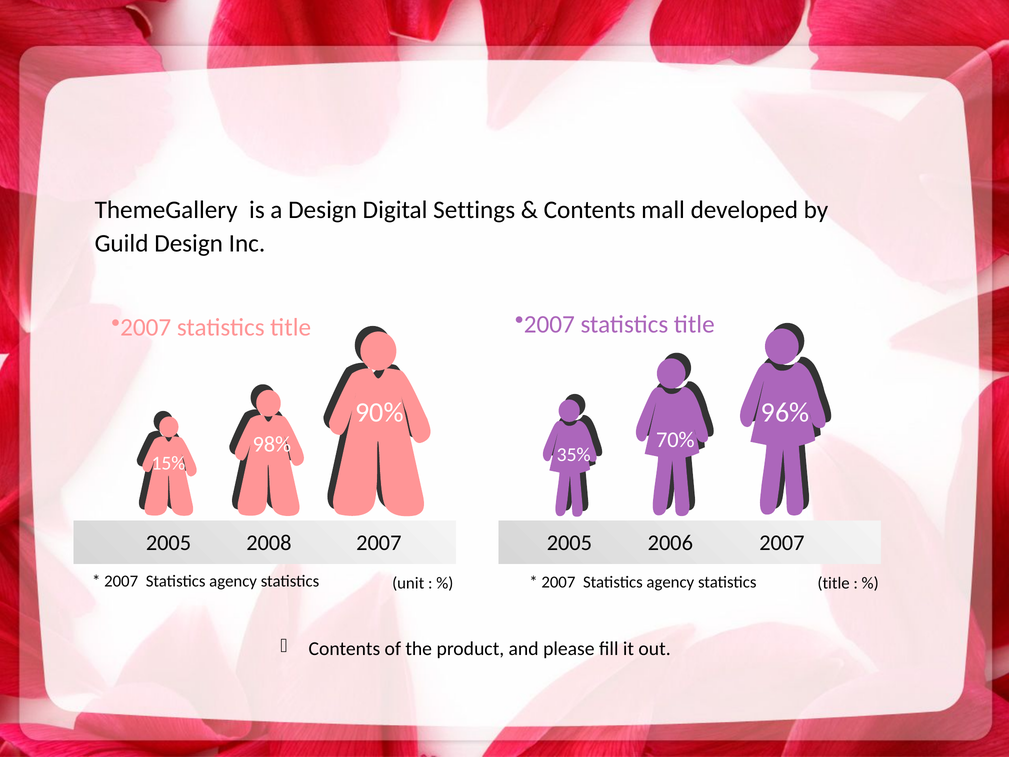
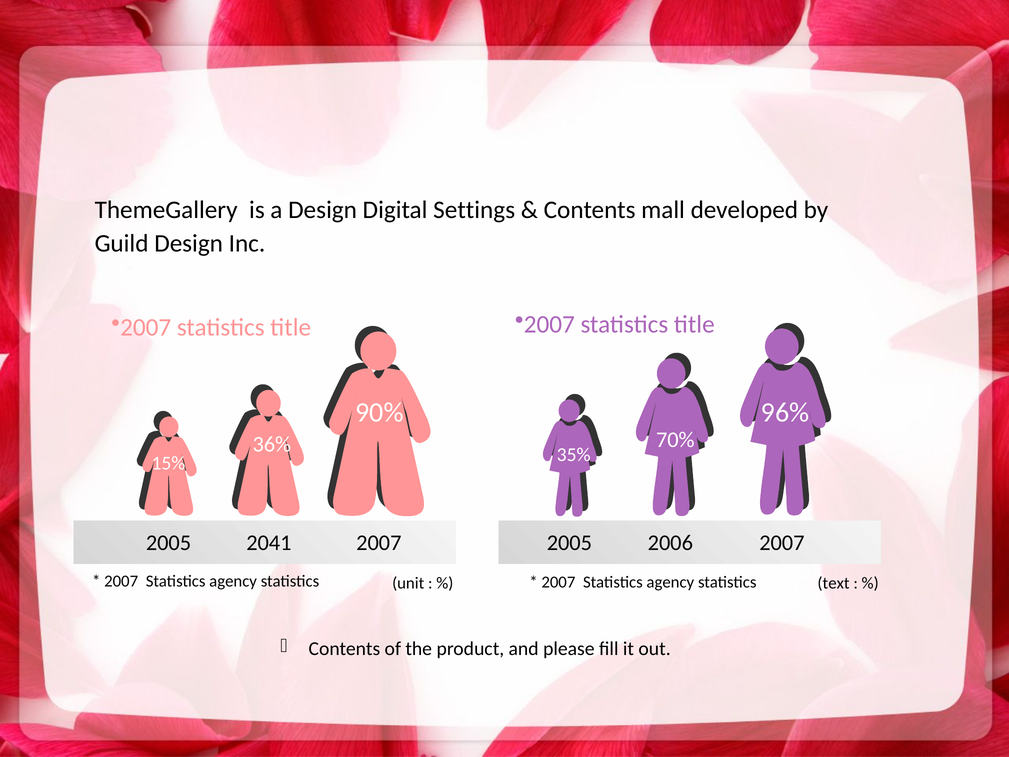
98%: 98% -> 36%
2008: 2008 -> 2041
title at (834, 583): title -> text
